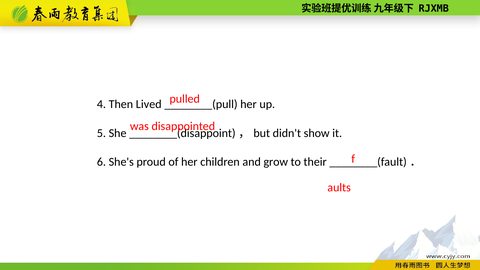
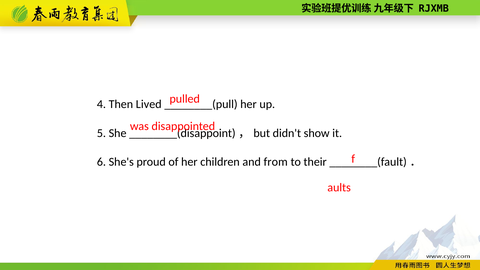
grow: grow -> from
